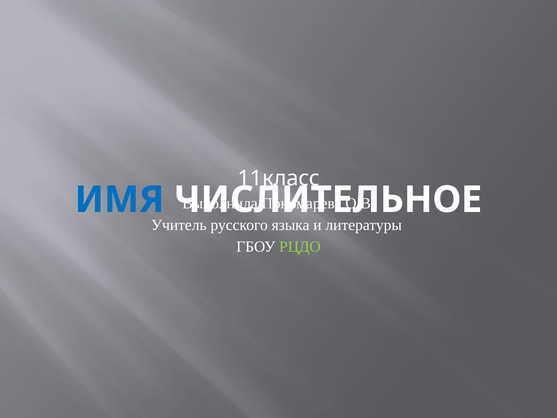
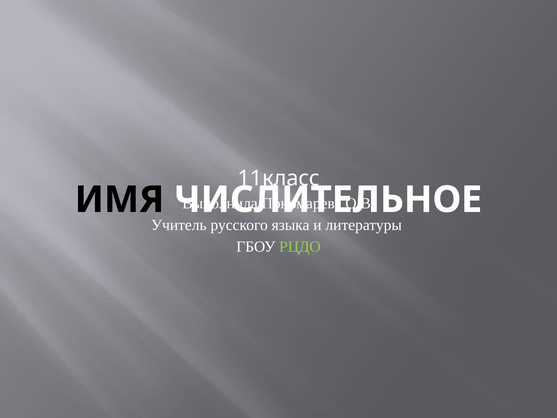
ИМЯ colour: blue -> black
